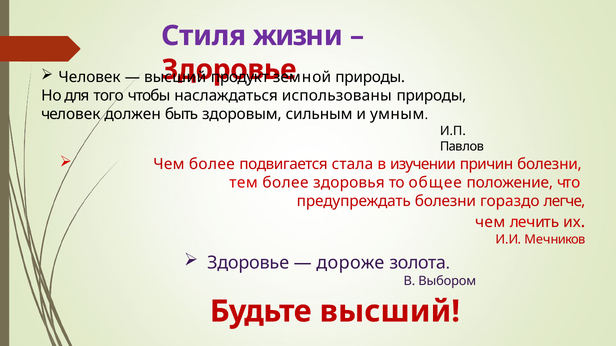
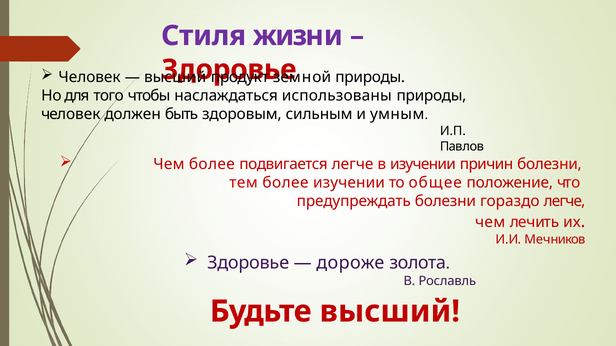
подвигается стала: стала -> легче
более здоровья: здоровья -> изучении
Выбором: Выбором -> Рославль
